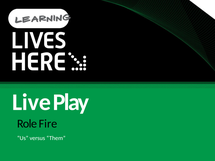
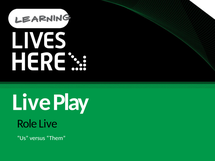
Role Fire: Fire -> Live
